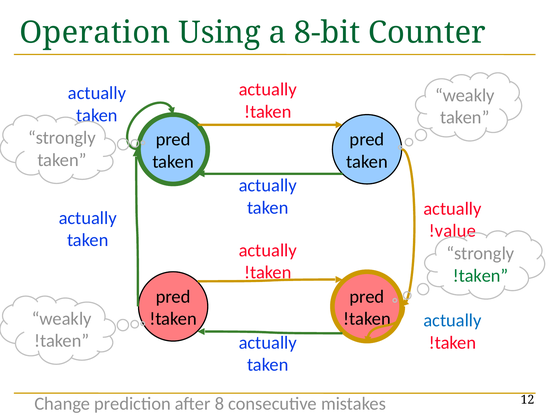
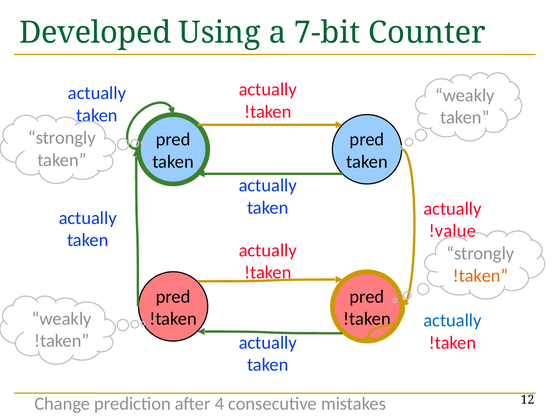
Operation: Operation -> Developed
8-bit: 8-bit -> 7-bit
!taken at (480, 275) colour: green -> orange
8: 8 -> 4
